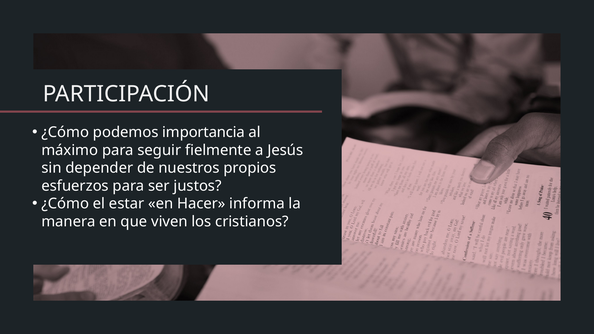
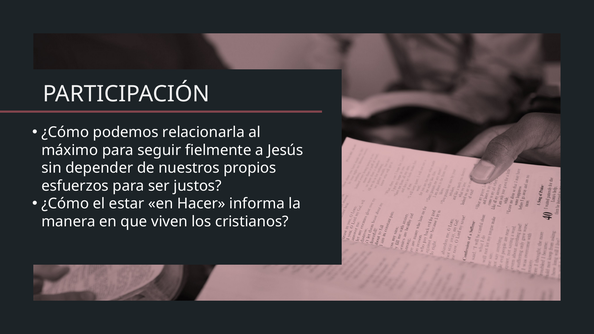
importancia: importancia -> relacionarla
